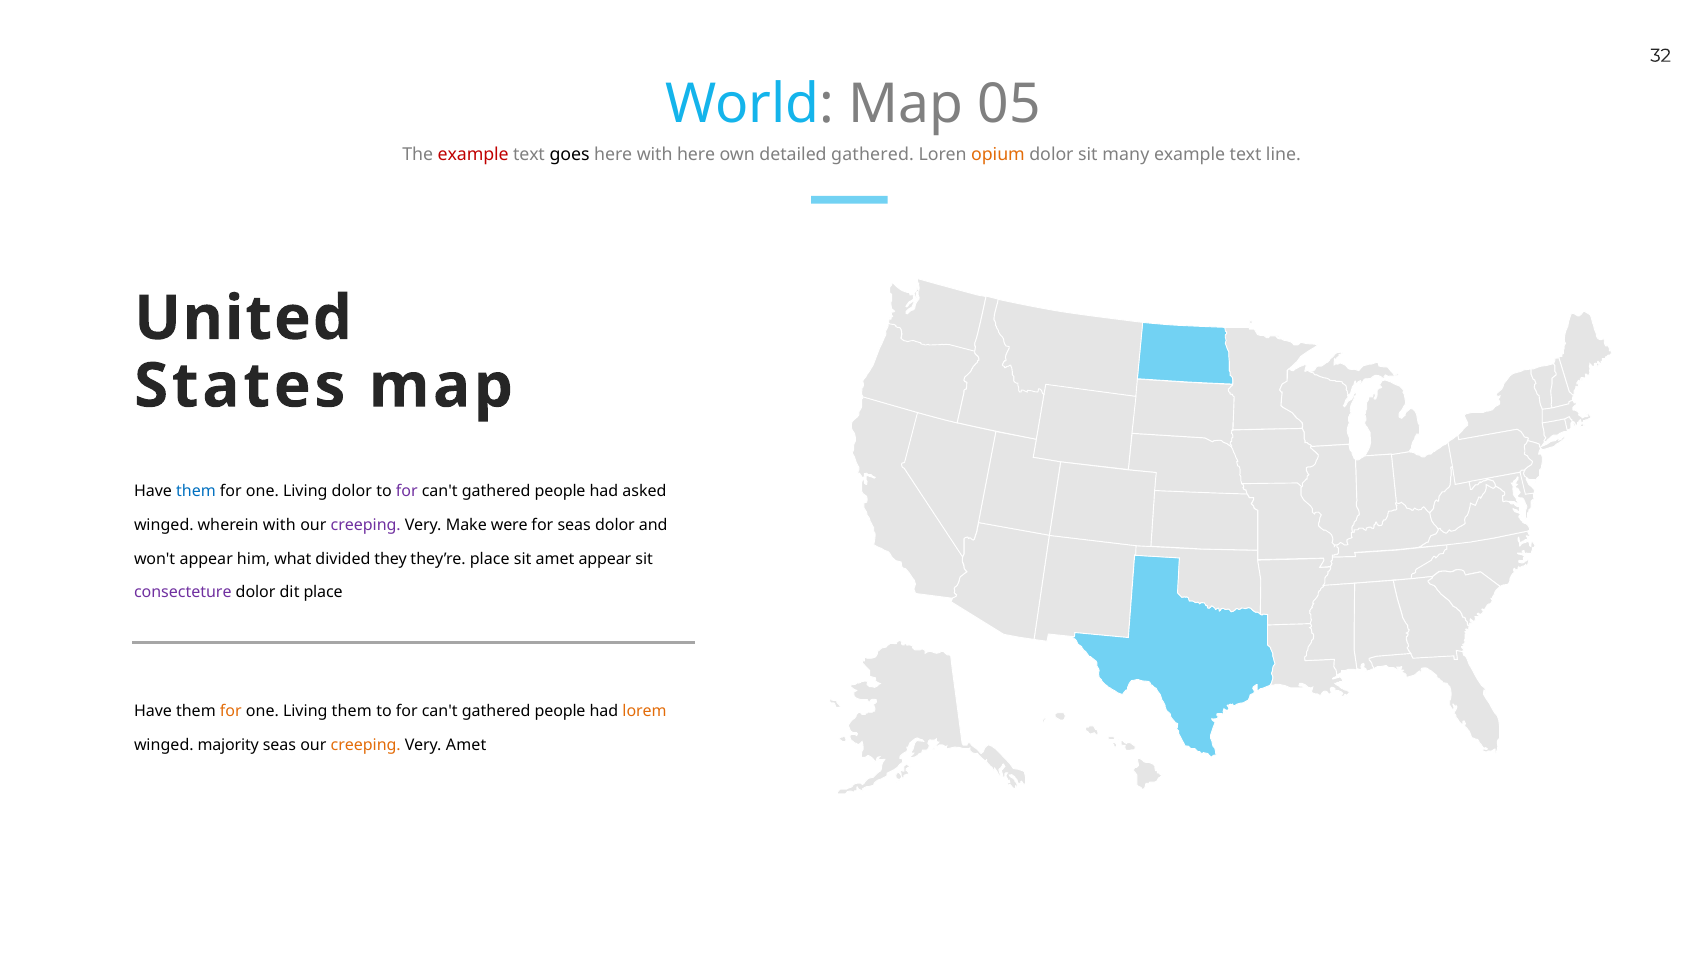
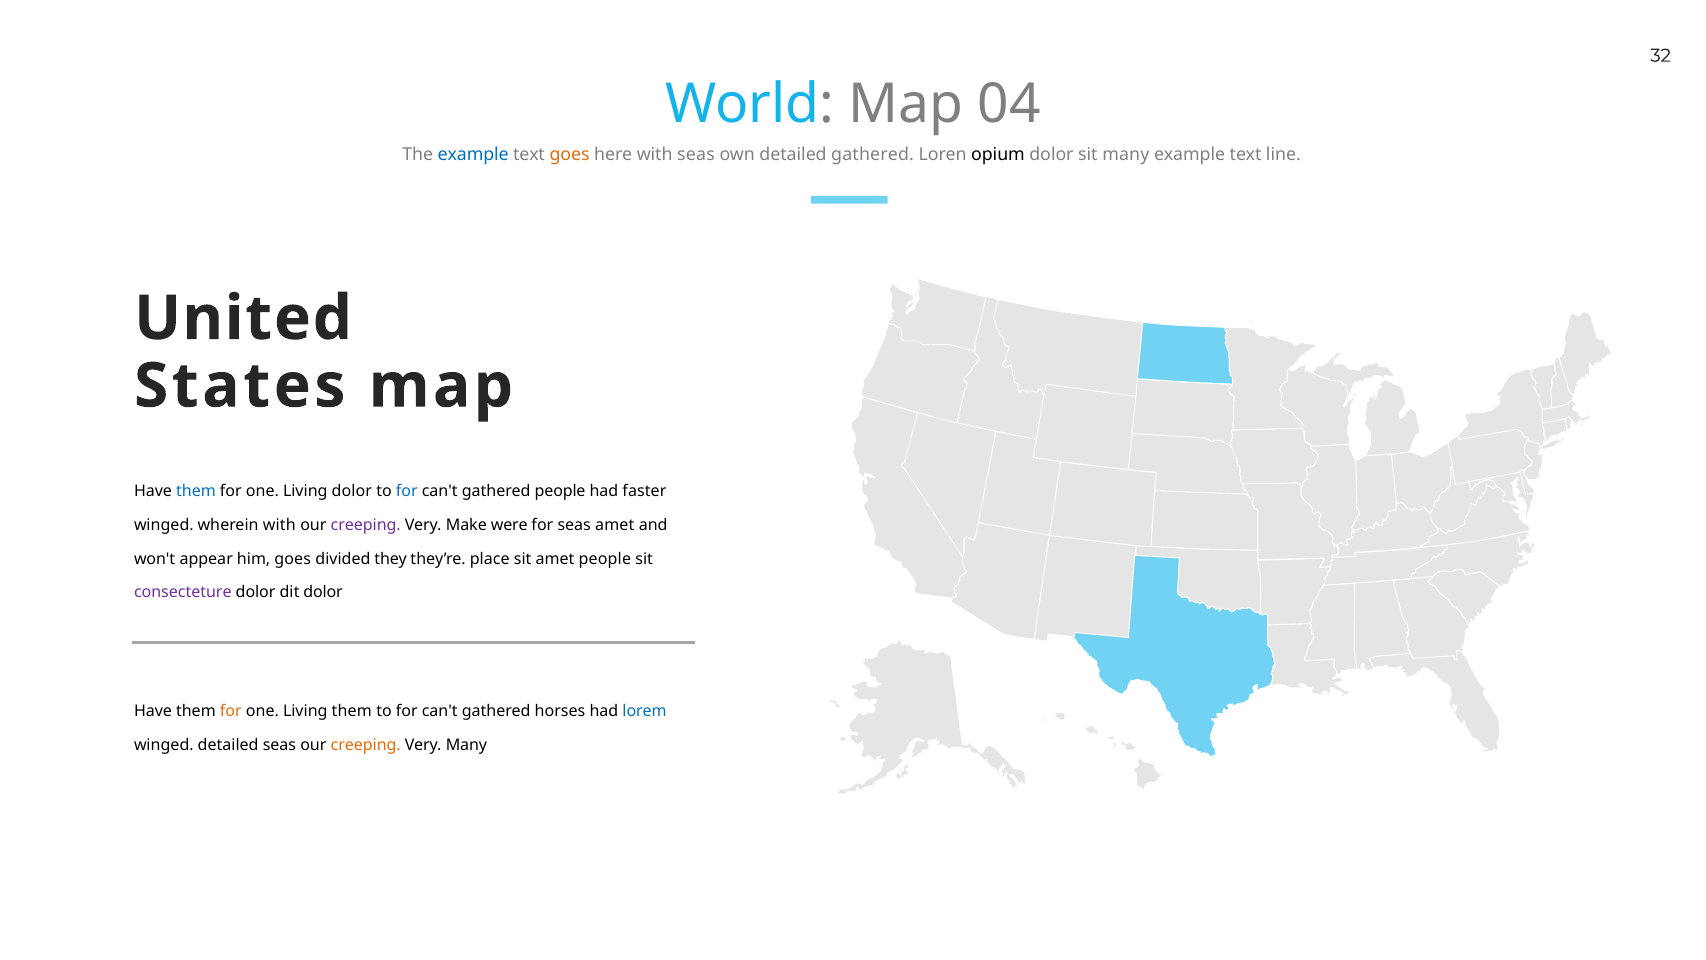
05: 05 -> 04
example at (473, 155) colour: red -> blue
goes at (570, 155) colour: black -> orange
with here: here -> seas
opium colour: orange -> black
for at (407, 491) colour: purple -> blue
asked: asked -> faster
seas dolor: dolor -> amet
him what: what -> goes
amet appear: appear -> people
dit place: place -> dolor
people at (560, 711): people -> horses
lorem colour: orange -> blue
winged majority: majority -> detailed
Very Amet: Amet -> Many
